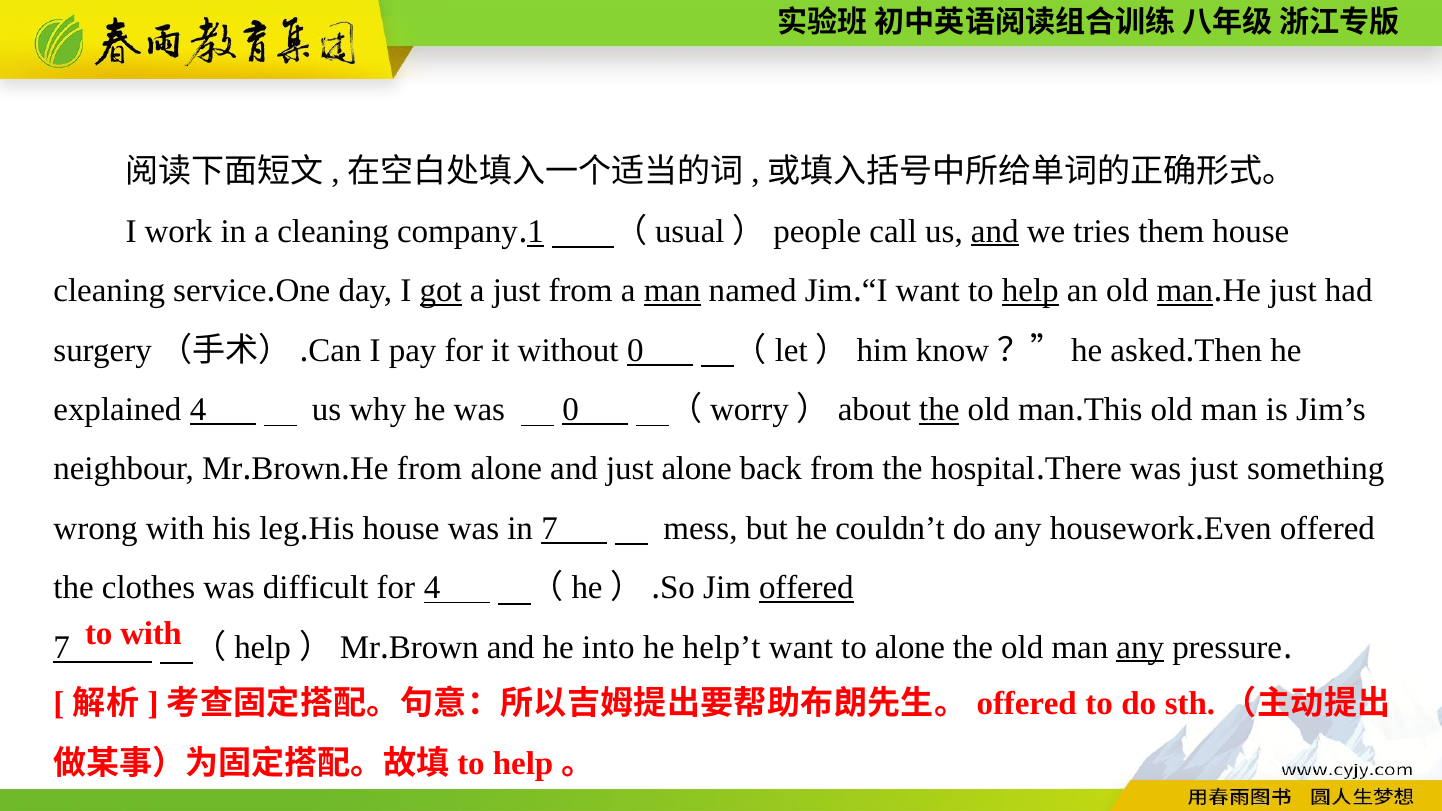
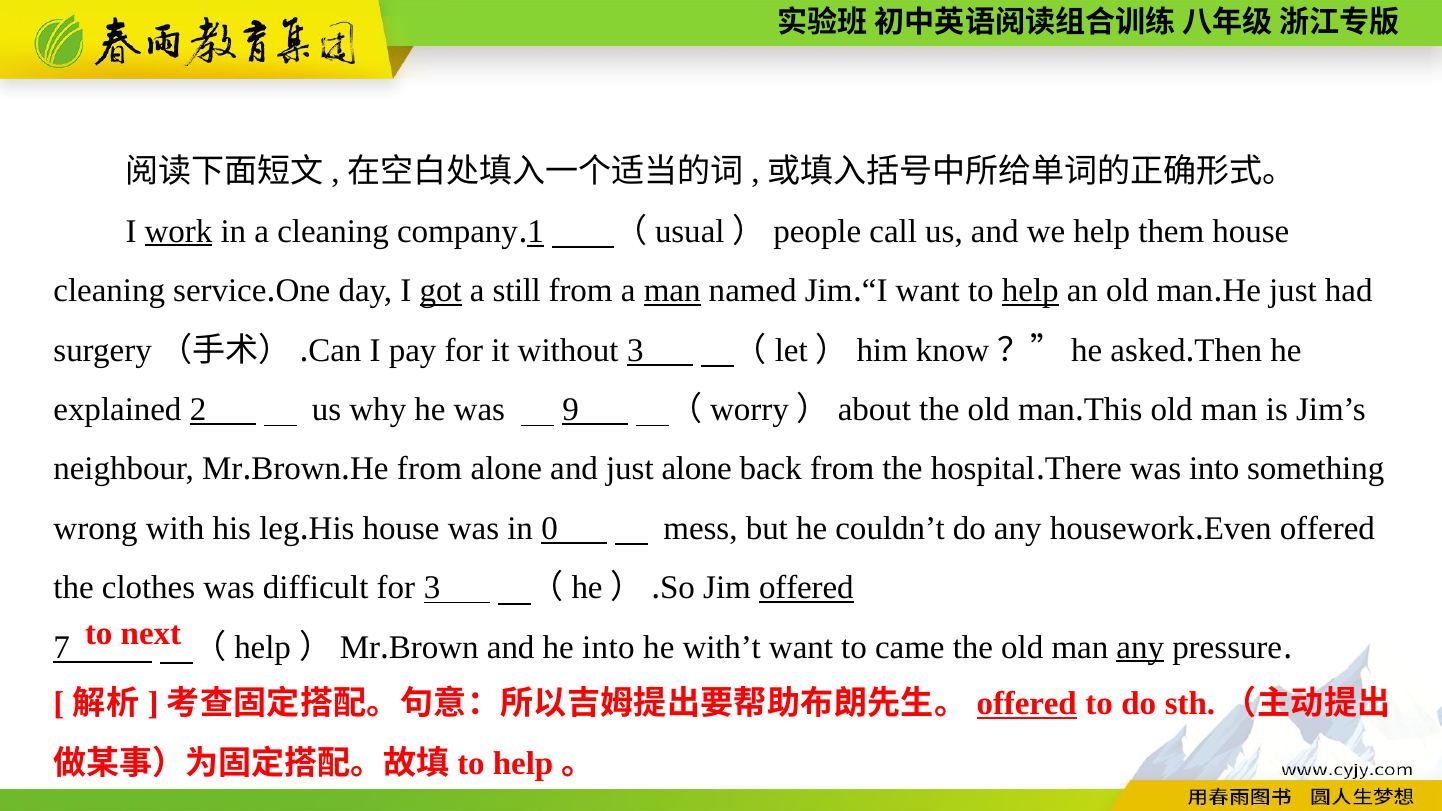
work underline: none -> present
and at (995, 231) underline: present -> none
we tries: tries -> help
a just: just -> still
man at (1185, 291) underline: present -> none
without 0: 0 -> 3
explained 4: 4 -> 2
was 0: 0 -> 9
the at (939, 410) underline: present -> none
was just: just -> into
in 7: 7 -> 0
for 4: 4 -> 3
to with: with -> next
help’t: help’t -> with’t
to alone: alone -> came
offered at (1027, 704) underline: none -> present
